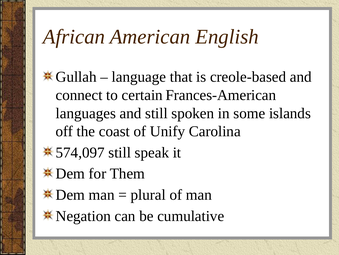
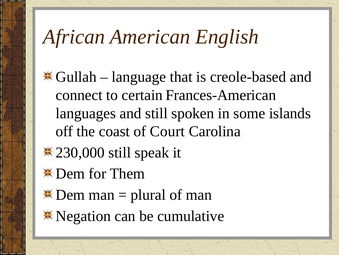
Unify: Unify -> Court
574,097: 574,097 -> 230,000
